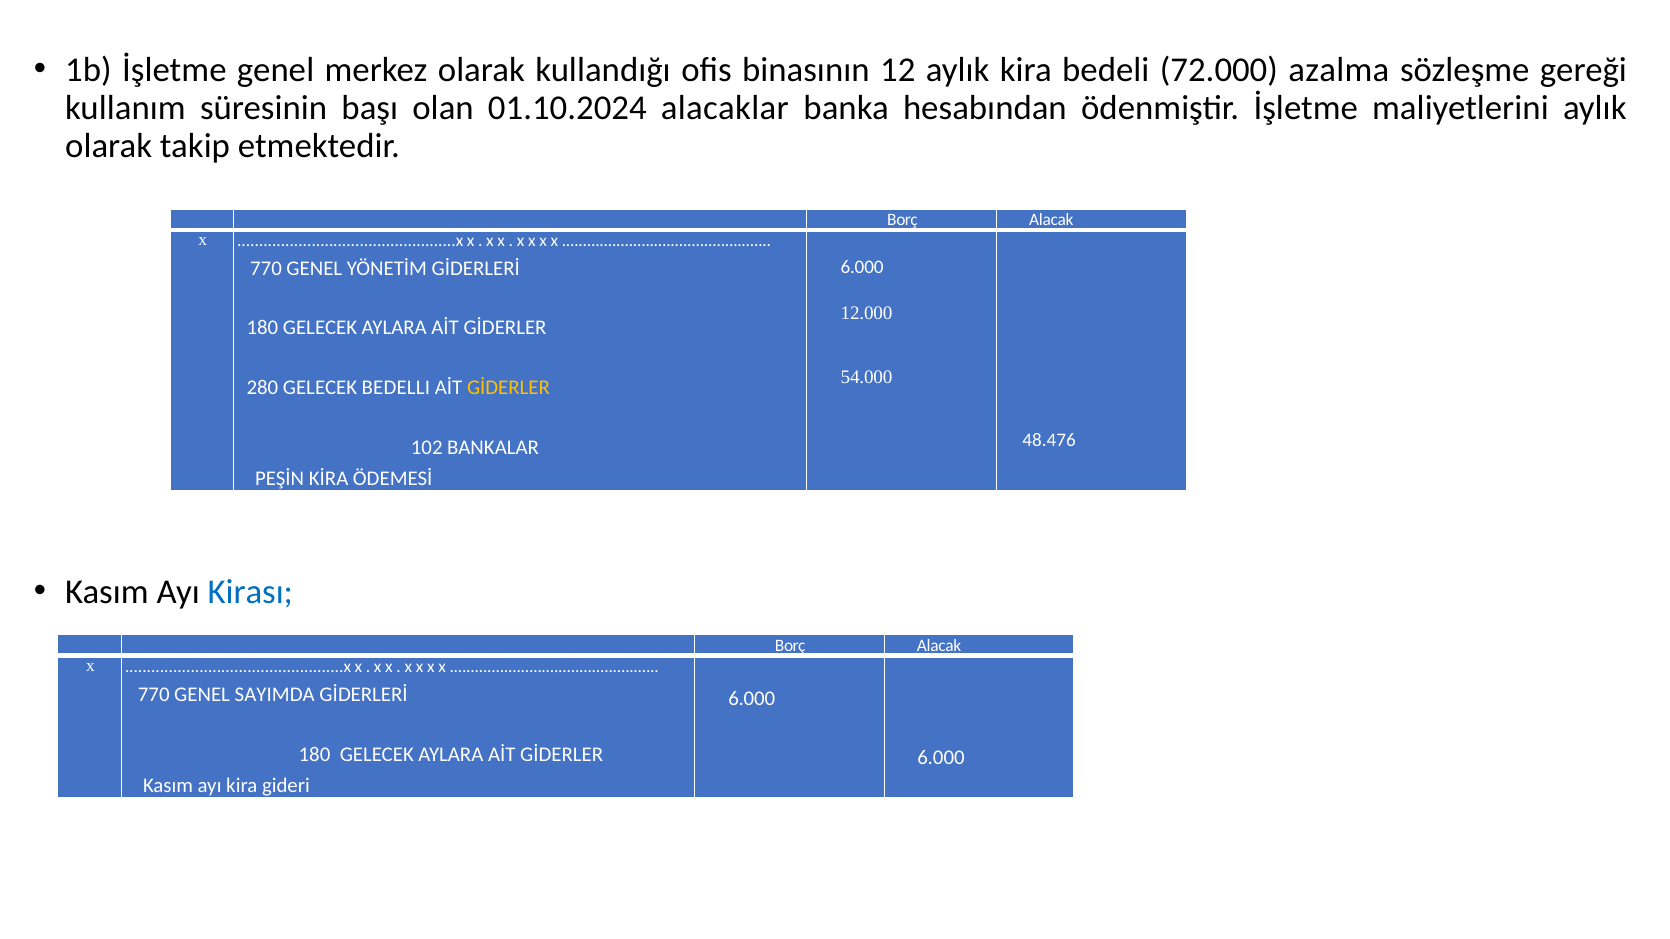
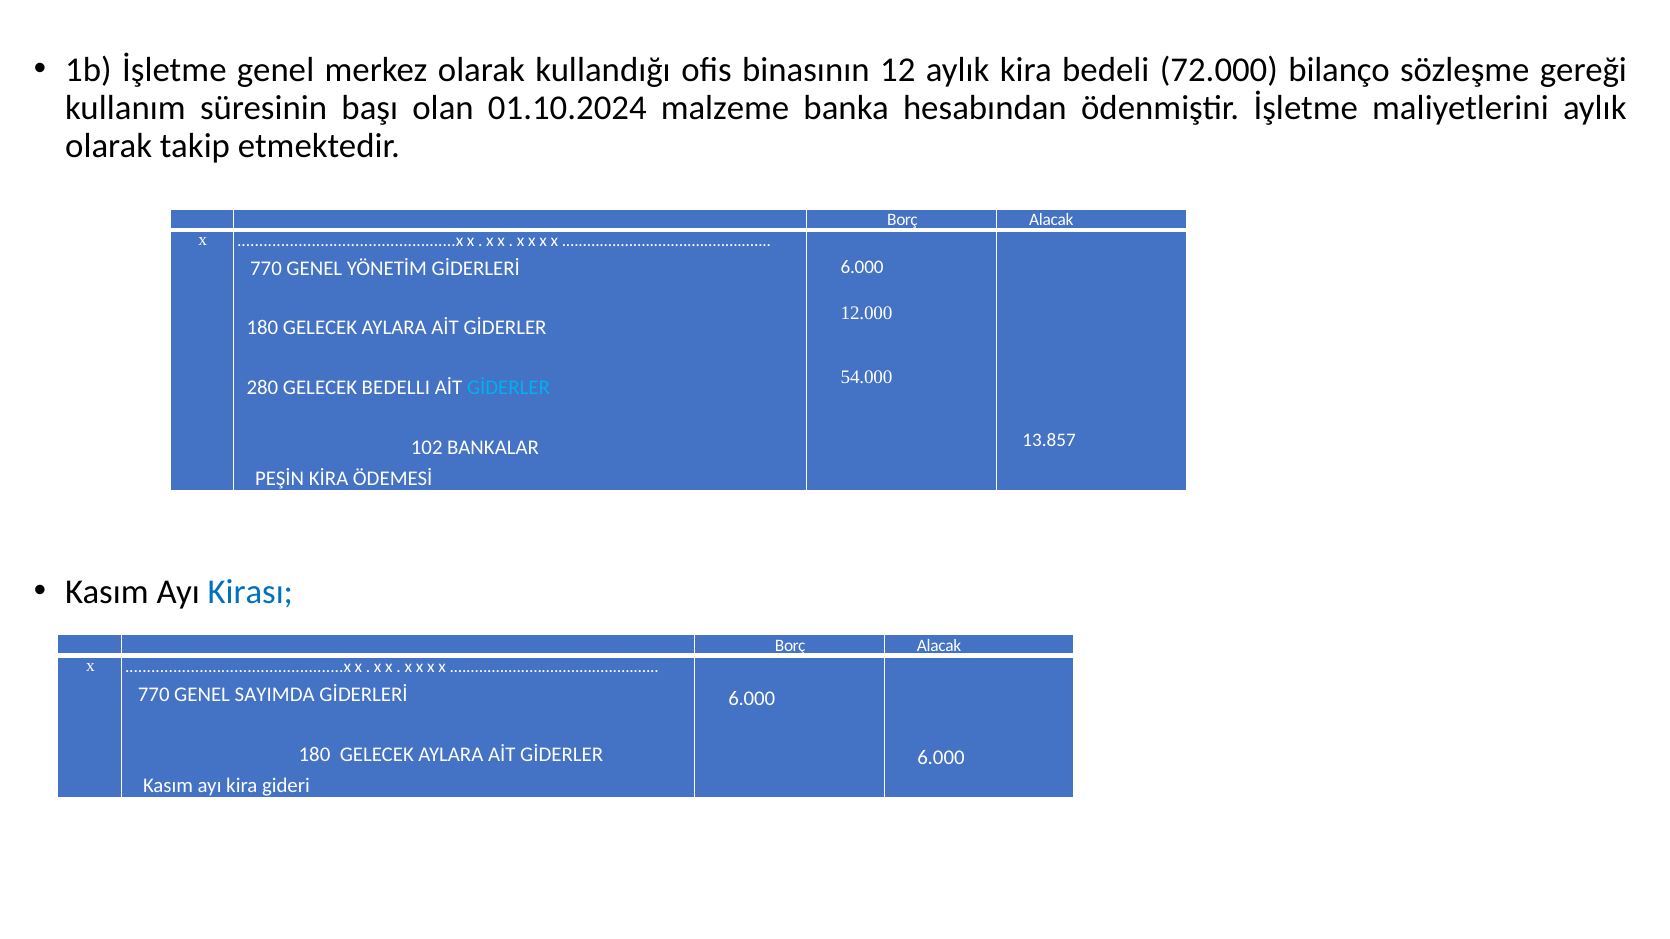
azalma: azalma -> bilanço
alacaklar: alacaklar -> malzeme
GİDERLER at (508, 388) colour: yellow -> light blue
48.476: 48.476 -> 13.857
